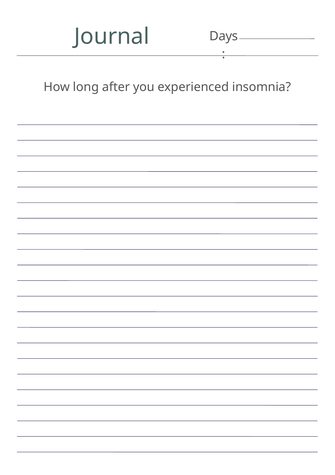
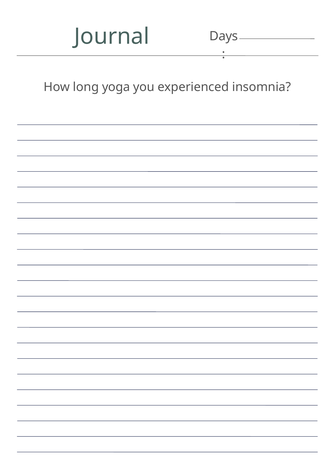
after: after -> yoga
